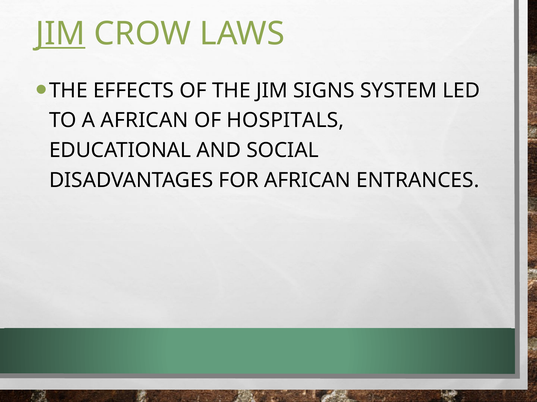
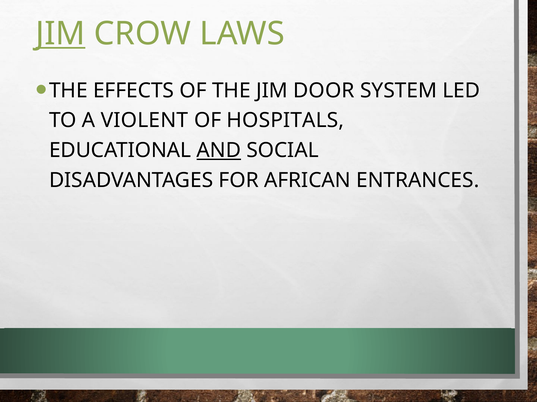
SIGNS: SIGNS -> DOOR
A AFRICAN: AFRICAN -> VIOLENT
AND underline: none -> present
